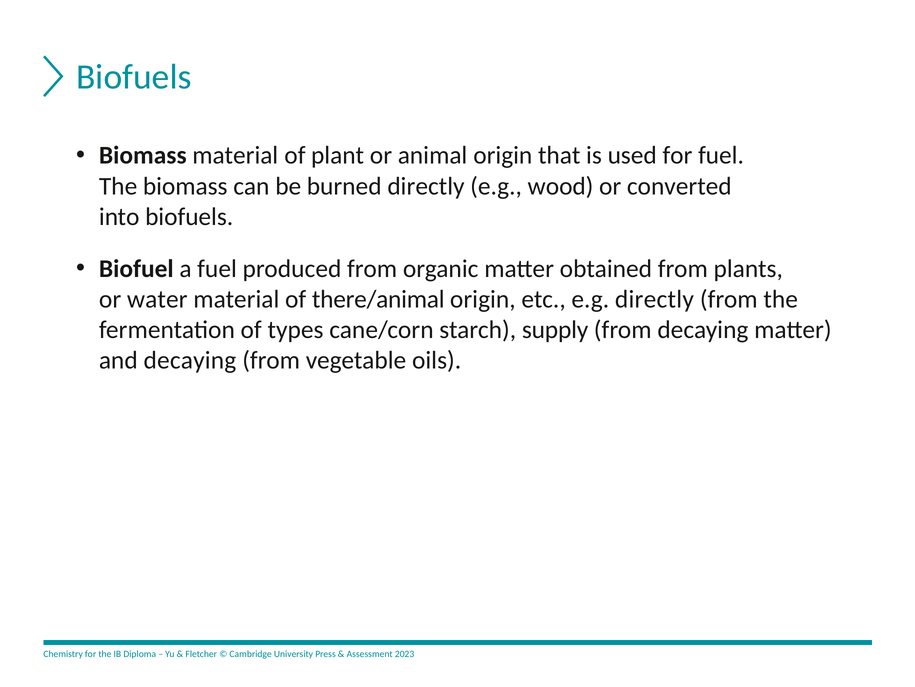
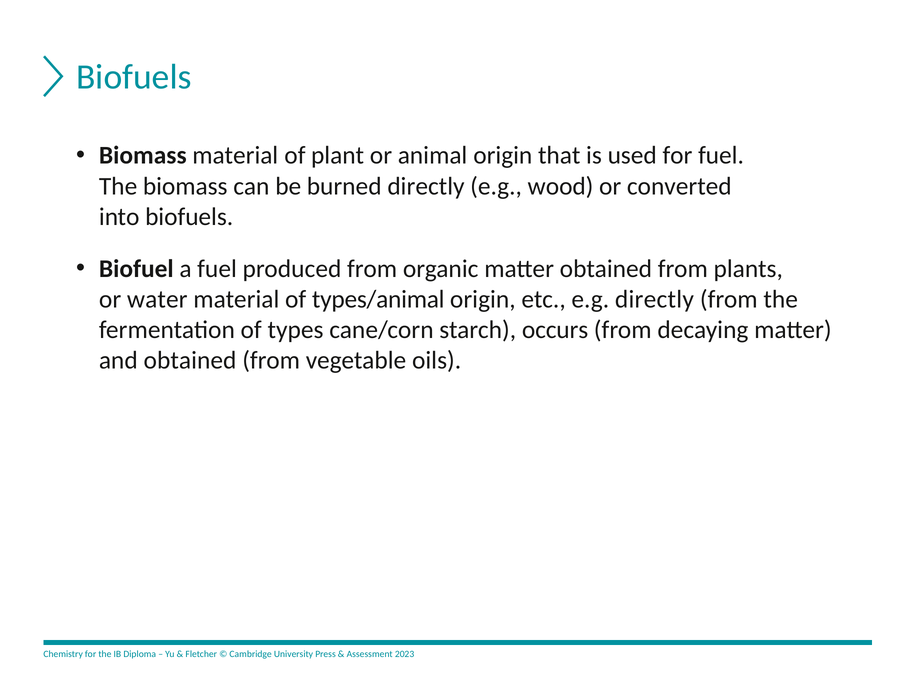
there/animal: there/animal -> types/animal
supply: supply -> occurs
and decaying: decaying -> obtained
